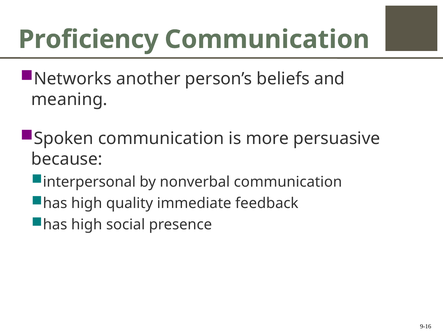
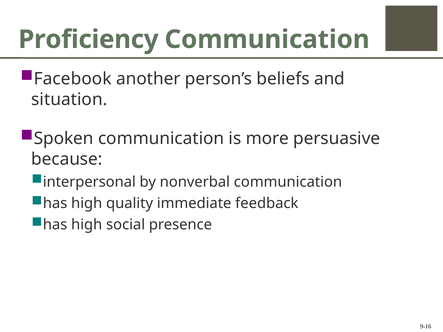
Networks: Networks -> Facebook
meaning: meaning -> situation
